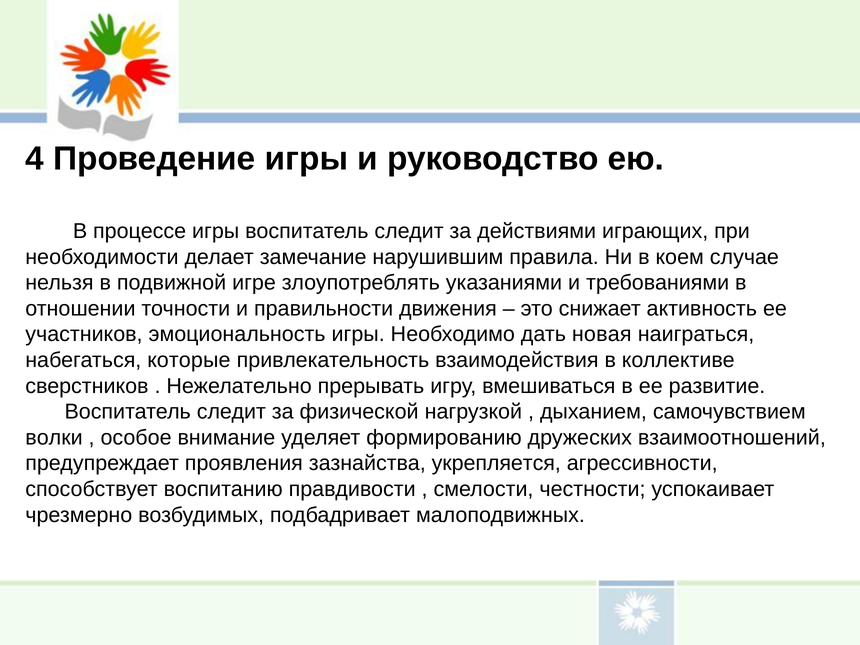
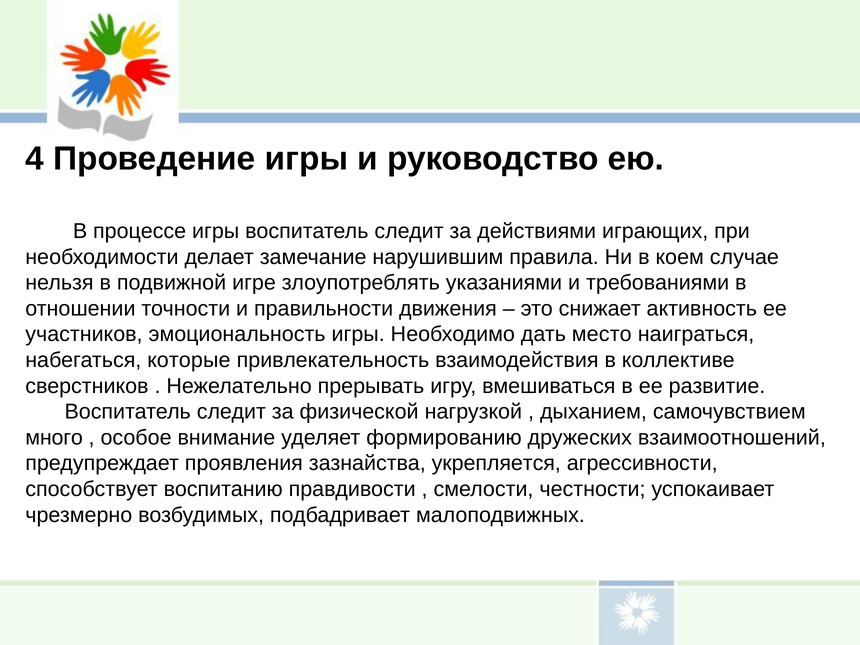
новая: новая -> место
волки: волки -> много
